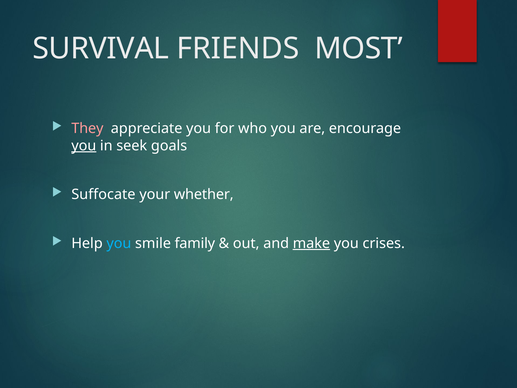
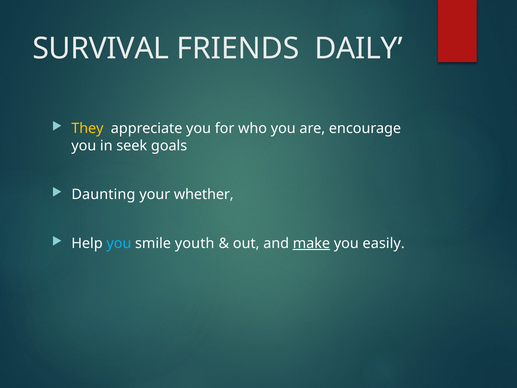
MOST: MOST -> DAILY
They colour: pink -> yellow
you at (84, 146) underline: present -> none
Suffocate: Suffocate -> Daunting
family: family -> youth
crises: crises -> easily
